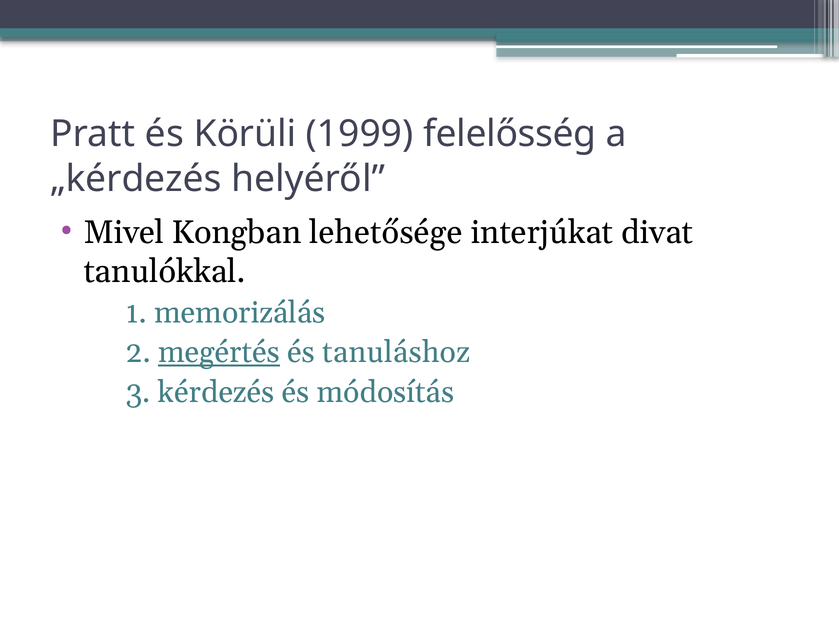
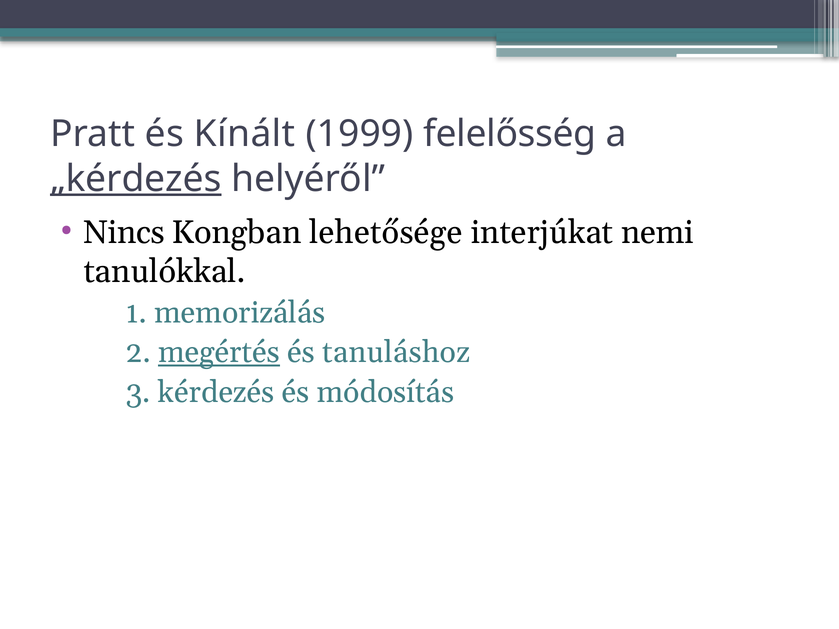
Körüli: Körüli -> Kínált
„kérdezés underline: none -> present
Mivel: Mivel -> Nincs
divat: divat -> nemi
